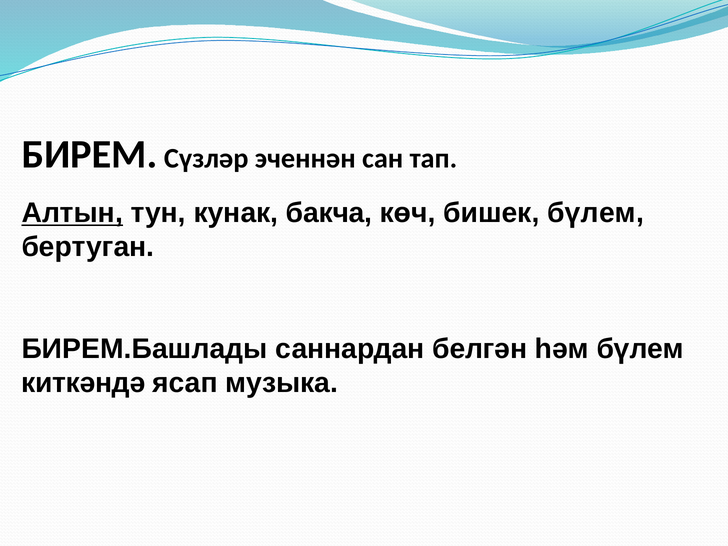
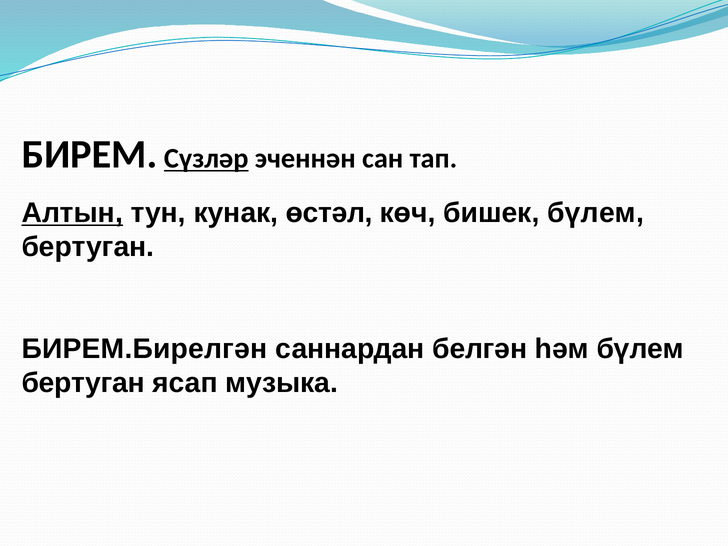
Сүзләр underline: none -> present
бакча: бакча -> өстәл
БИРЕМ.Башлады: БИРЕМ.Башлады -> БИРЕМ.Бирелгән
киткәндә at (83, 383): киткәндә -> бертуган
